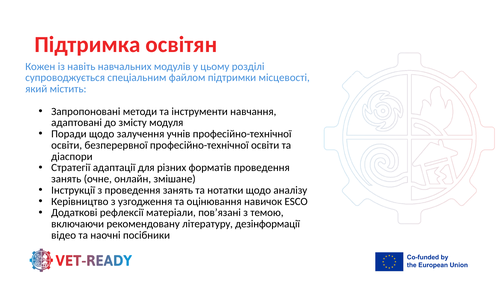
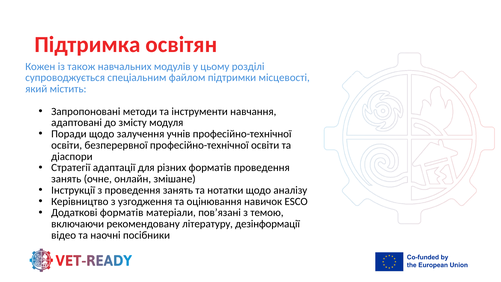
навіть: навіть -> також
Додаткові рефлексії: рефлексії -> форматів
